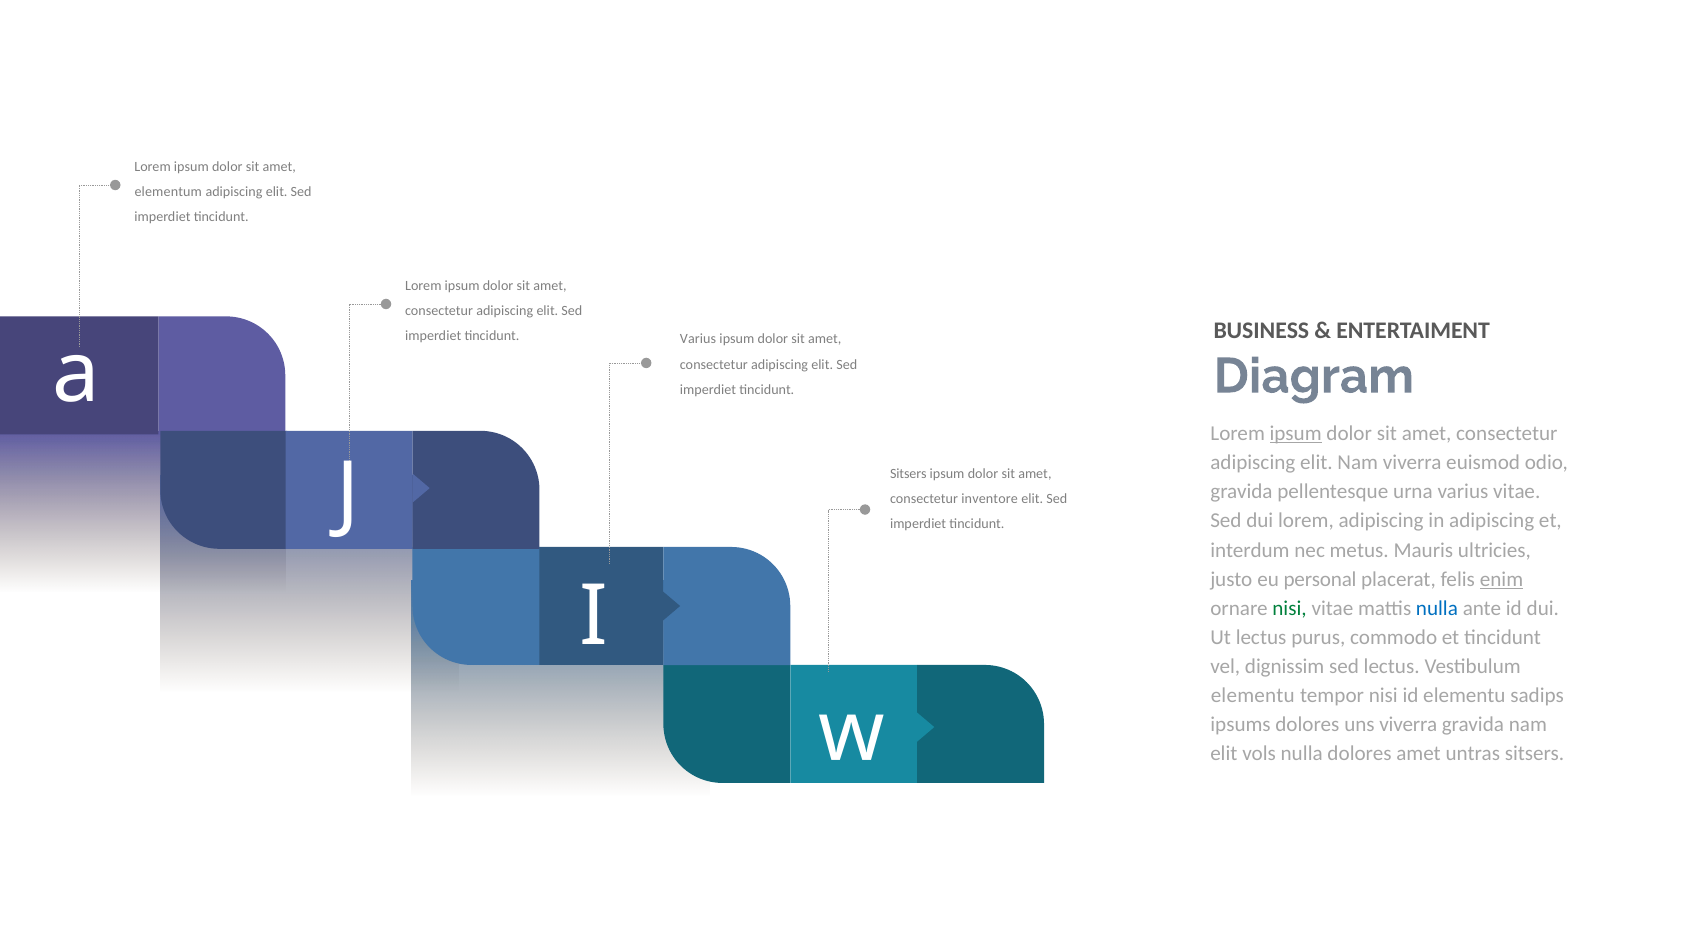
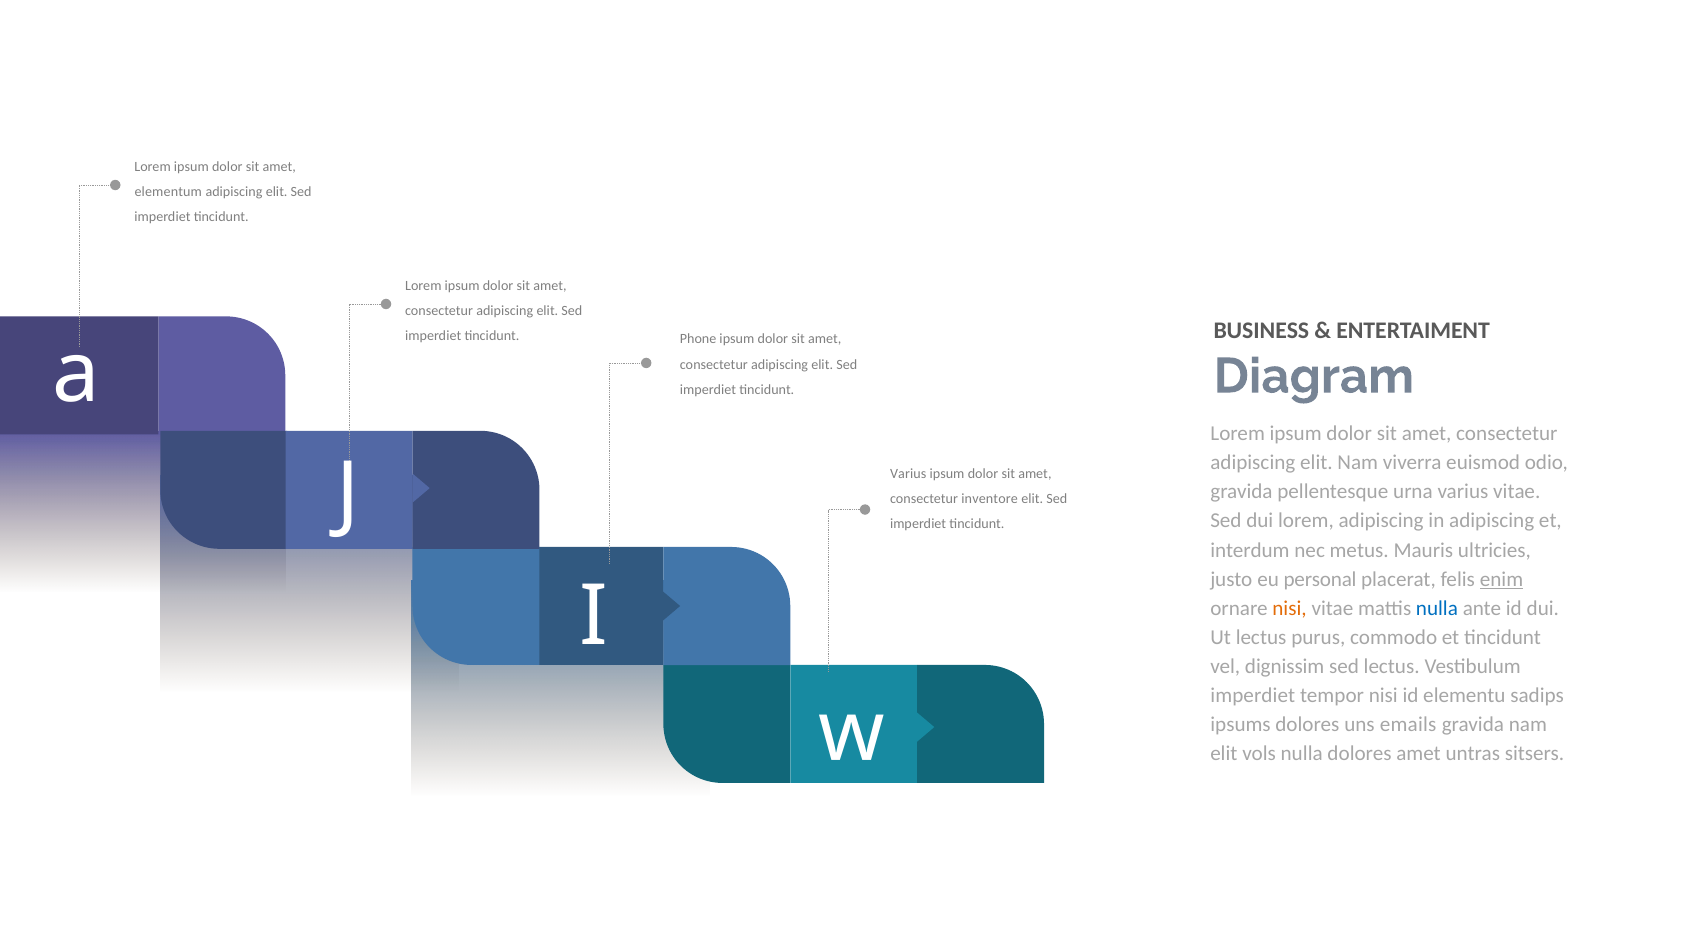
Varius at (698, 339): Varius -> Phone
ipsum at (1296, 434) underline: present -> none
Sitsers at (908, 474): Sitsers -> Varius
nisi at (1289, 608) colour: green -> orange
elementu at (1253, 696): elementu -> imperdiet
uns viverra: viverra -> emails
